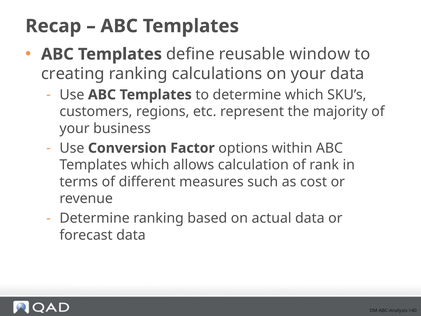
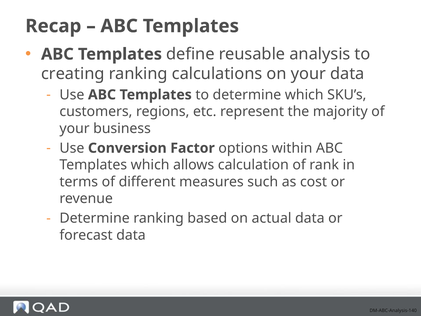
window: window -> analysis
